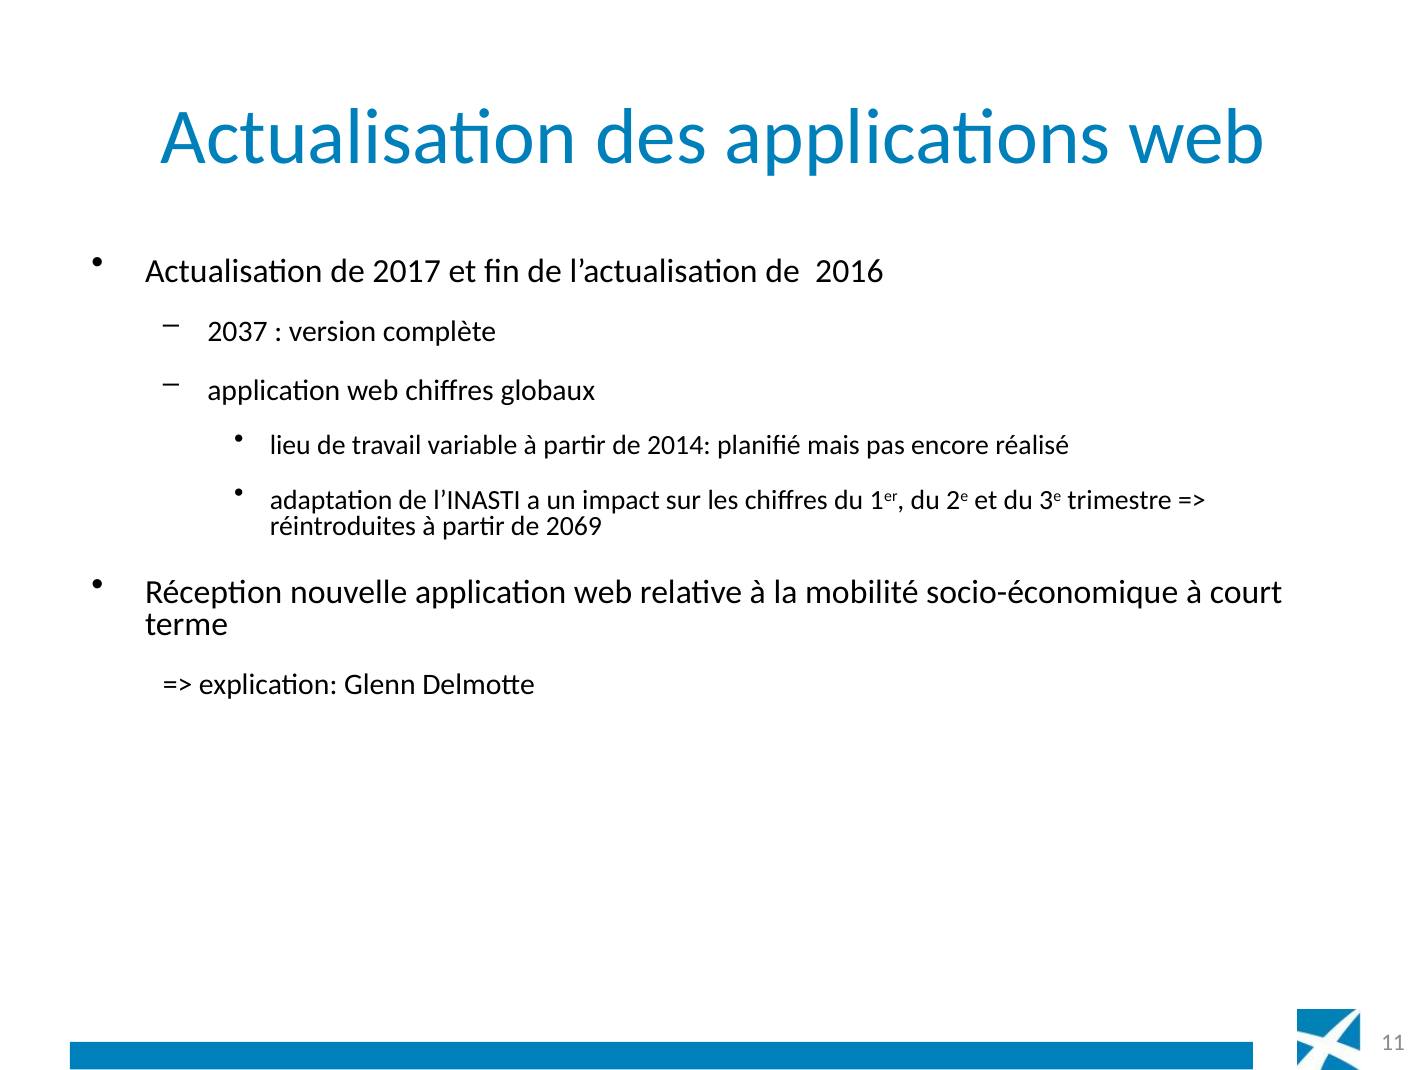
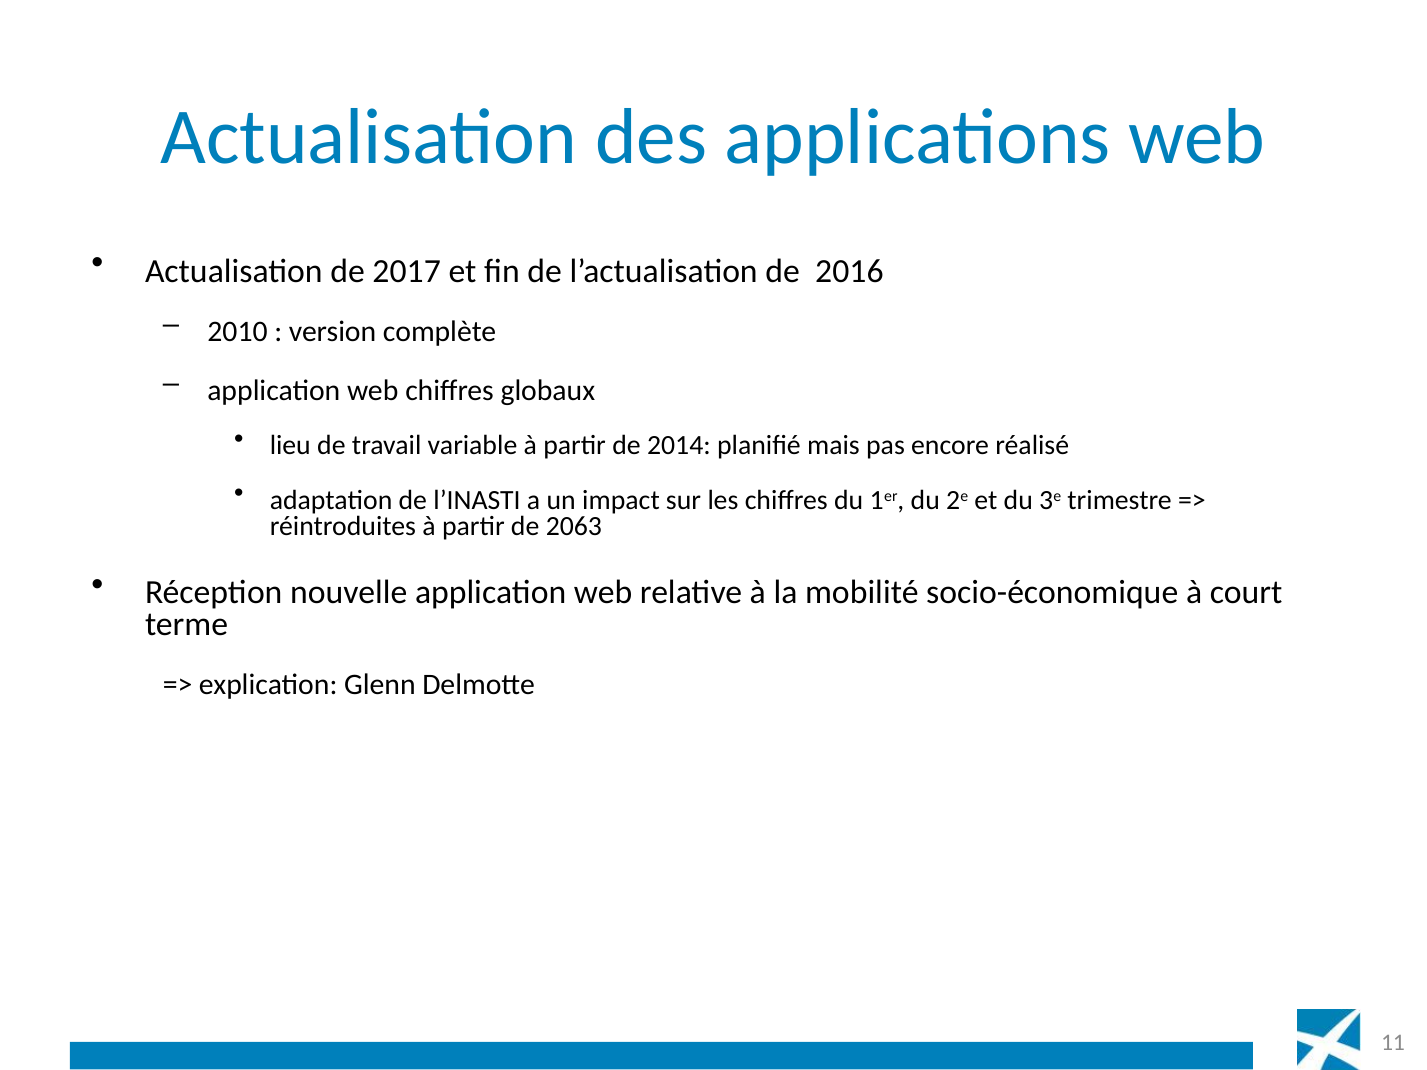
2037: 2037 -> 2010
2069: 2069 -> 2063
